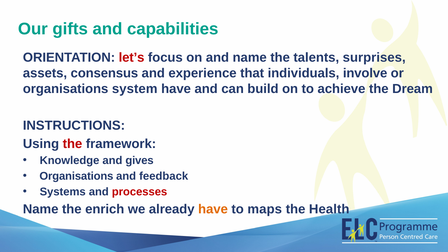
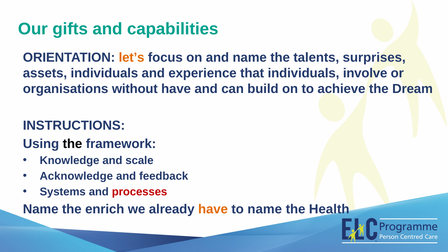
let’s colour: red -> orange
assets consensus: consensus -> individuals
system: system -> without
the at (72, 144) colour: red -> black
gives: gives -> scale
Organisations at (76, 176): Organisations -> Acknowledge
to maps: maps -> name
